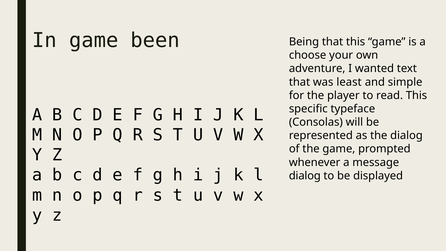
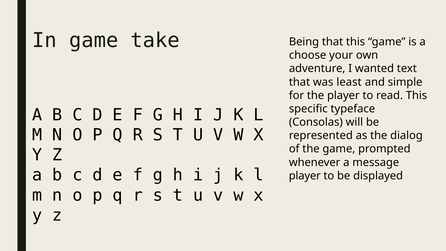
been: been -> take
dialog at (305, 176): dialog -> player
